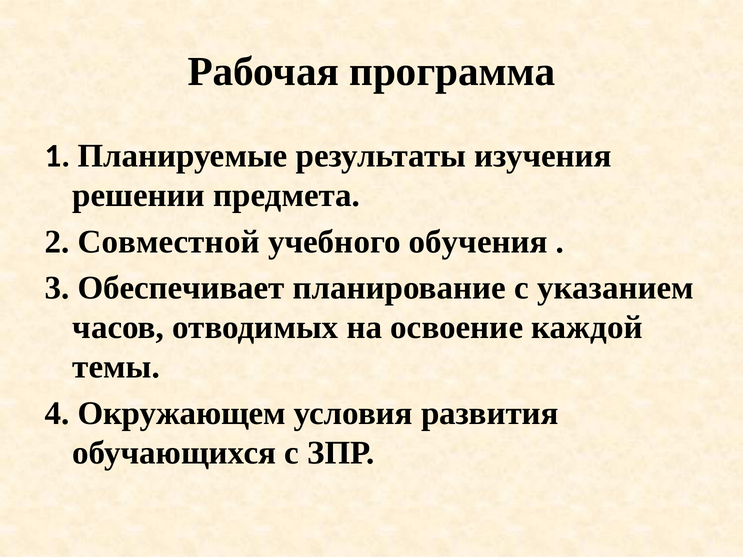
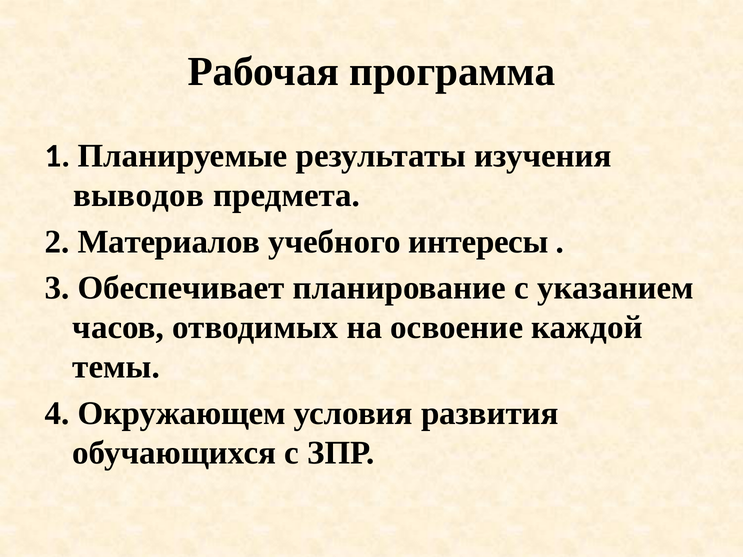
решении: решении -> выводов
Совместной: Совместной -> Материалов
обучения: обучения -> интересы
